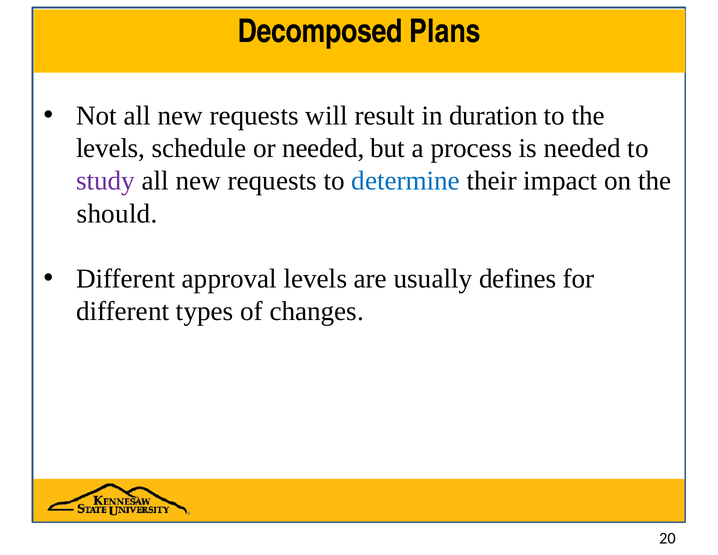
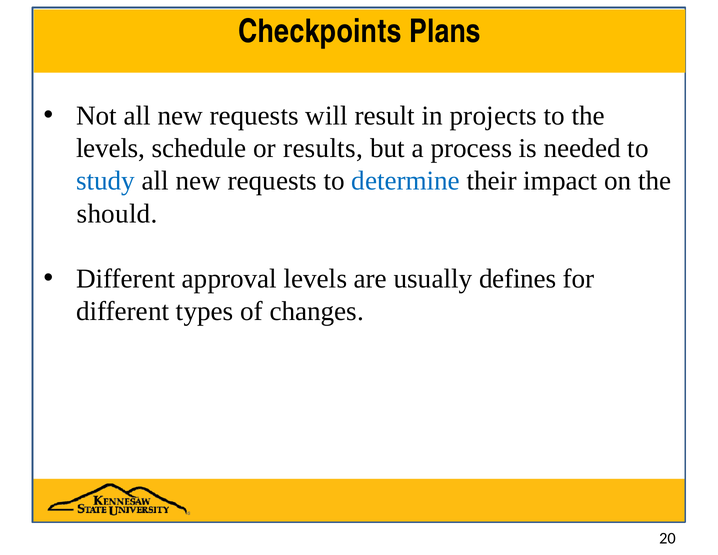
Decomposed: Decomposed -> Checkpoints
duration: duration -> projects
or needed: needed -> results
study colour: purple -> blue
